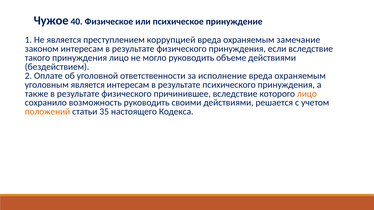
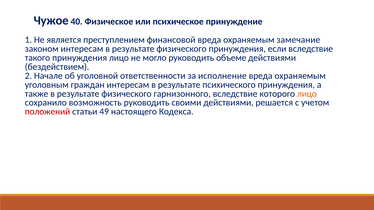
коррупцией: коррупцией -> финансовой
Оплате: Оплате -> Начале
уголовным является: является -> граждан
причинившее: причинившее -> гарнизонного
положений colour: orange -> red
35: 35 -> 49
